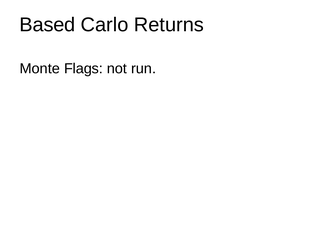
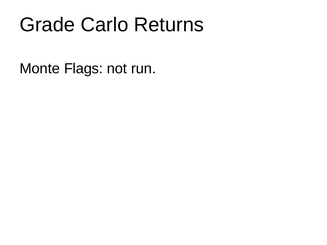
Based: Based -> Grade
